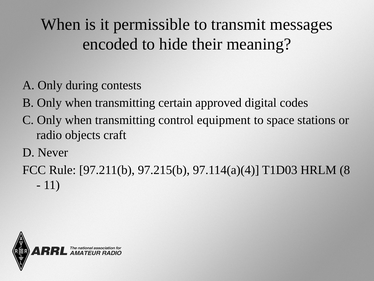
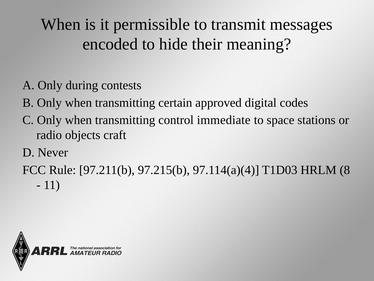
equipment: equipment -> immediate
